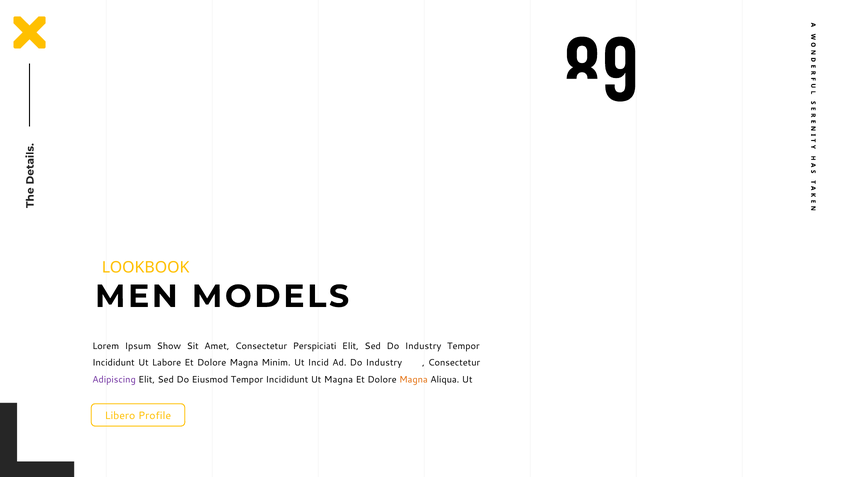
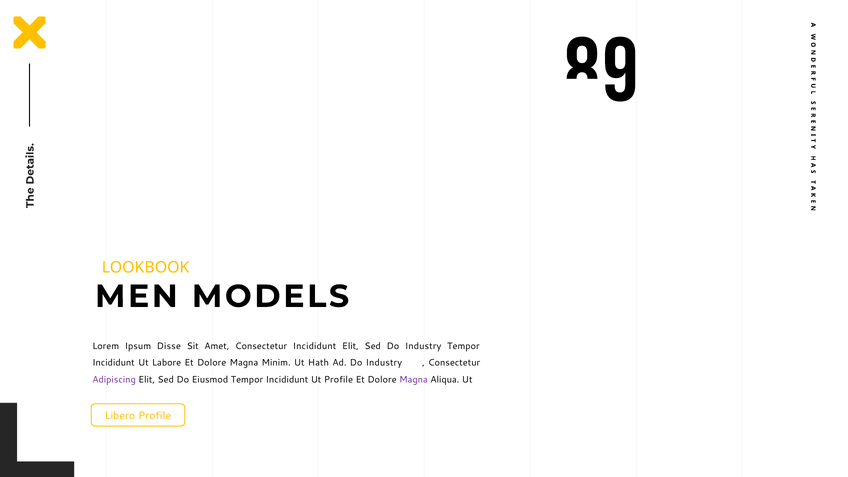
Show: Show -> Disse
Consectetur Perspiciati: Perspiciati -> Incididunt
Incid: Incid -> Hath
Ut Magna: Magna -> Profile
Magna at (413, 379) colour: orange -> purple
